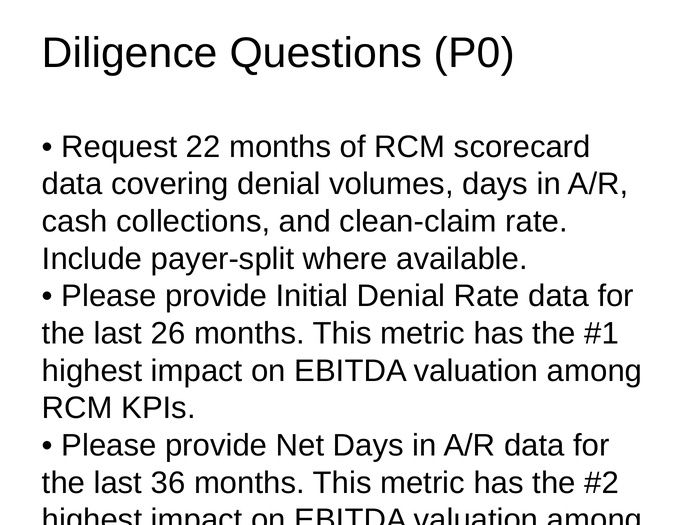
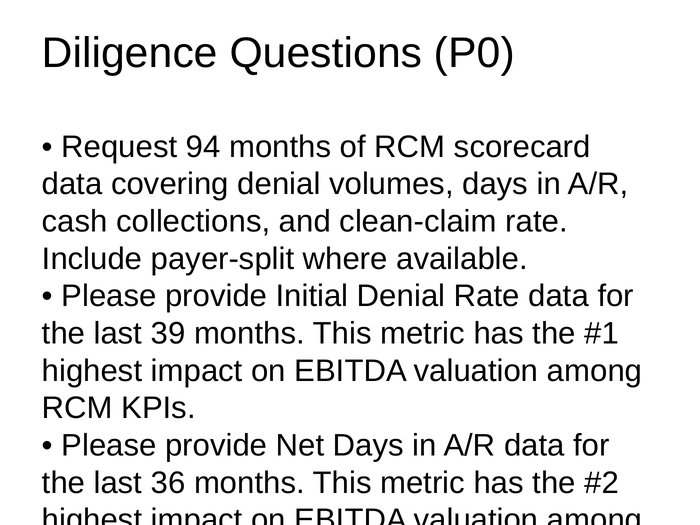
22: 22 -> 94
26: 26 -> 39
